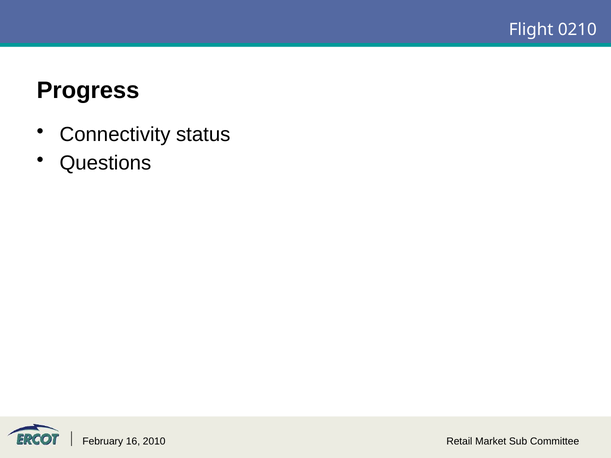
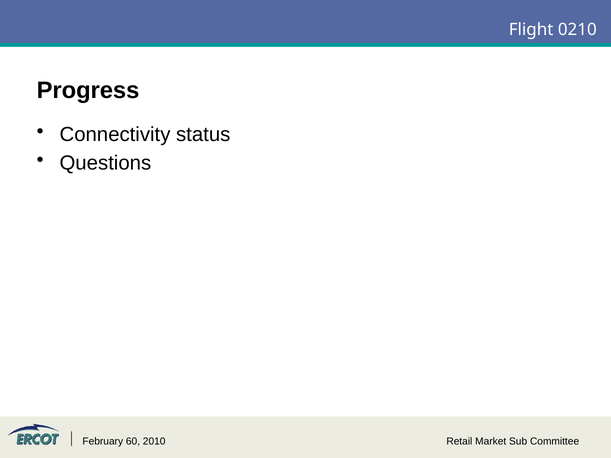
16: 16 -> 60
